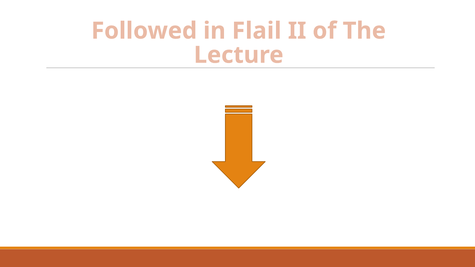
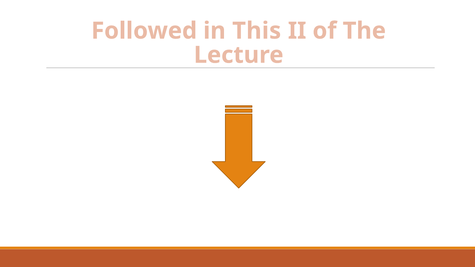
Flail: Flail -> This
